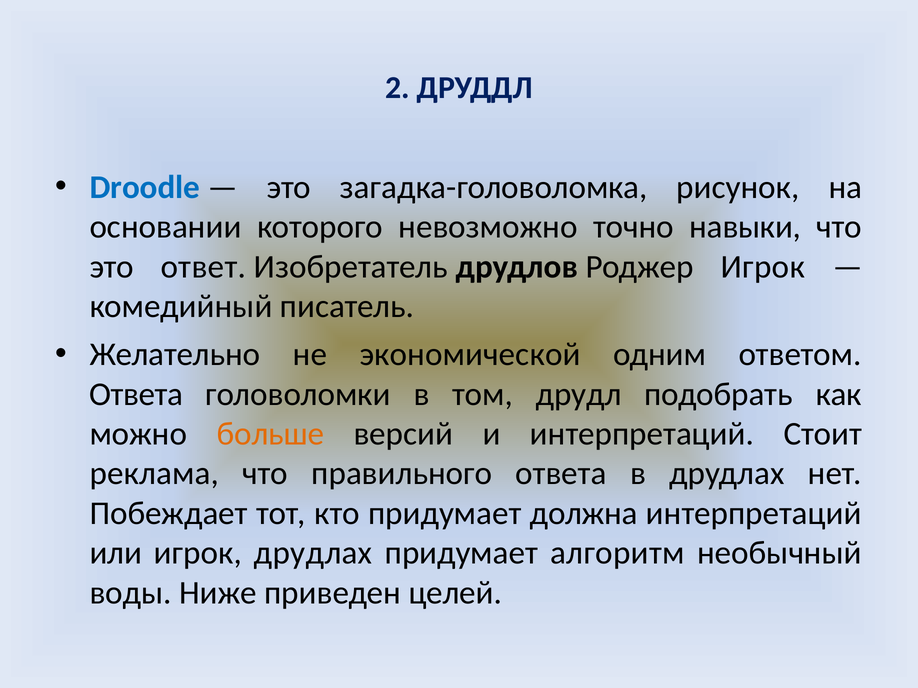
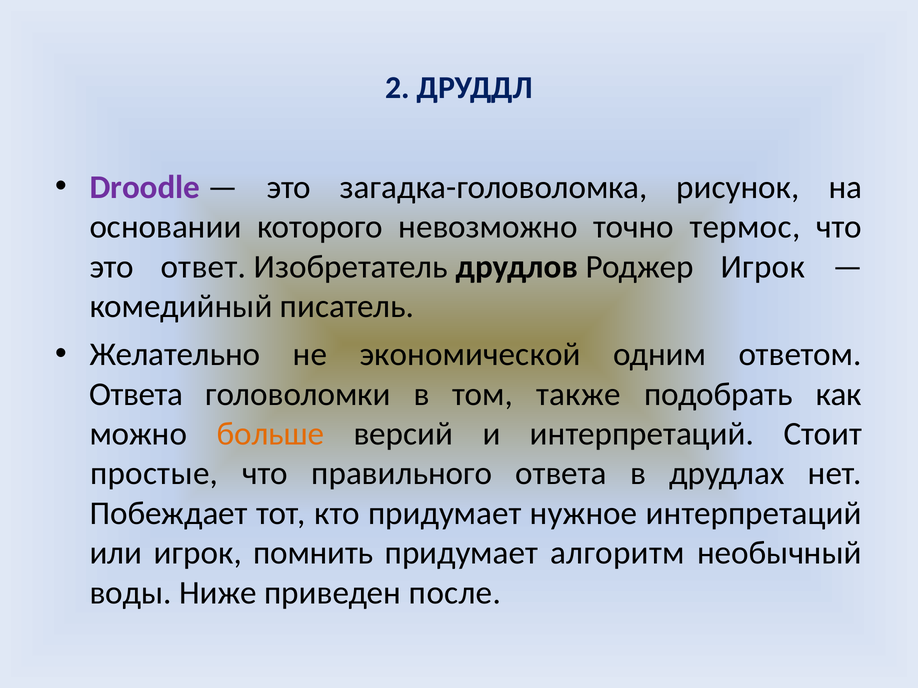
Droodle colour: blue -> purple
навыки: навыки -> термос
друдл: друдл -> также
реклама: реклама -> простые
должна: должна -> нужное
игрок друдлах: друдлах -> помнить
целей: целей -> после
